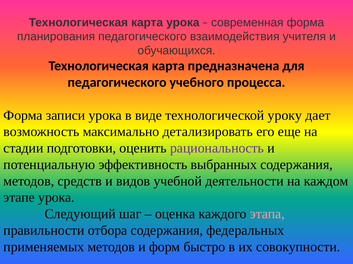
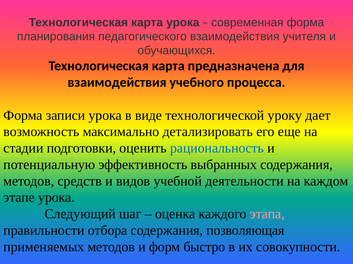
педагогического at (117, 83): педагогического -> взаимодействия
рациональность colour: purple -> blue
федеральных: федеральных -> позволяющая
